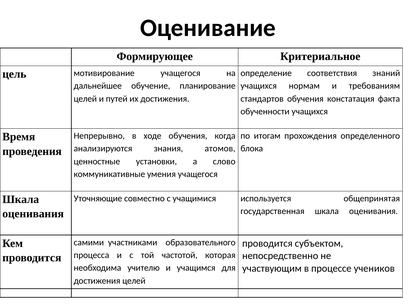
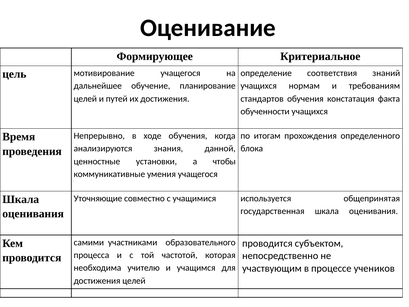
атомов: атомов -> данной
слово: слово -> чтобы
